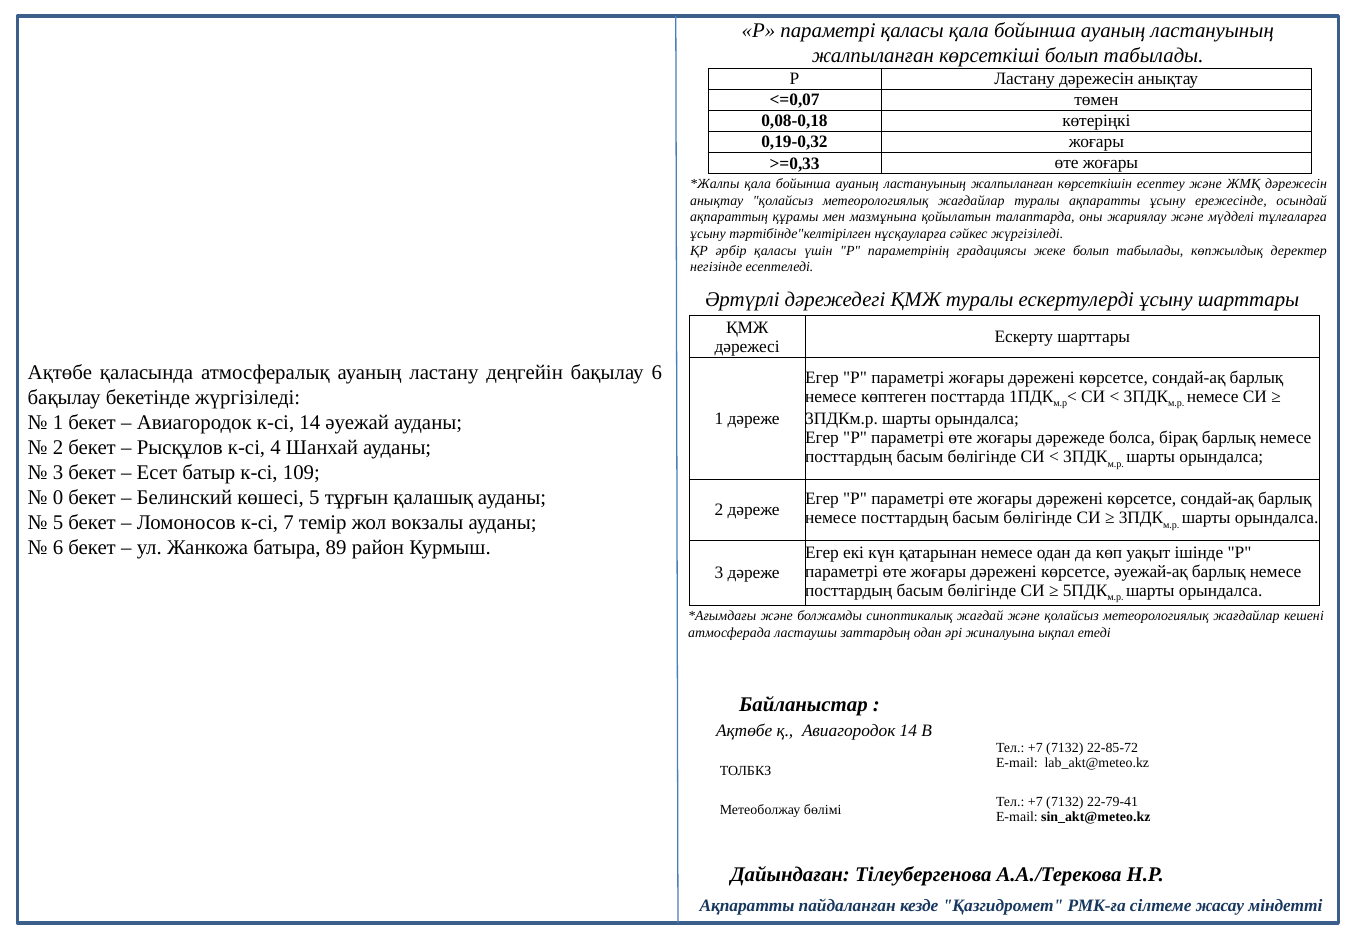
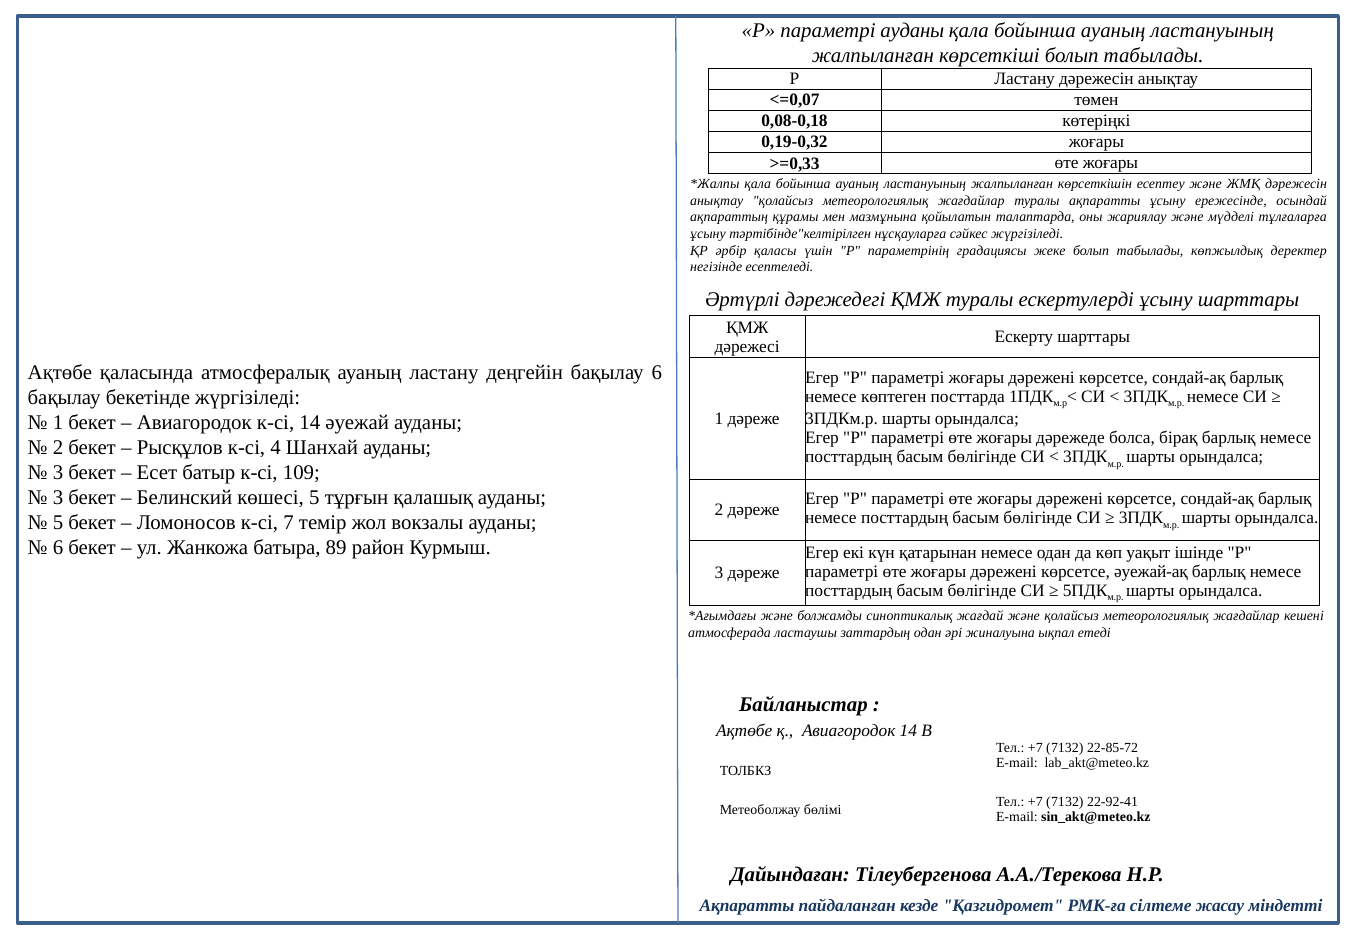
параметрі қаласы: қаласы -> ауданы
0 at (58, 498): 0 -> 3
22-79-41: 22-79-41 -> 22-92-41
